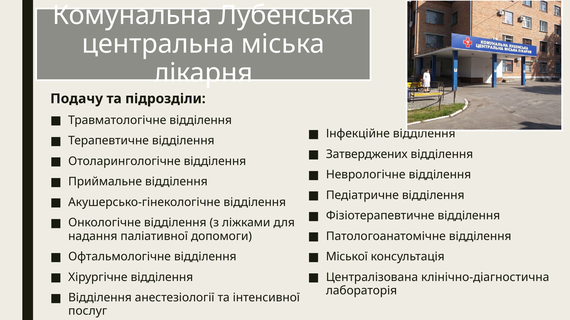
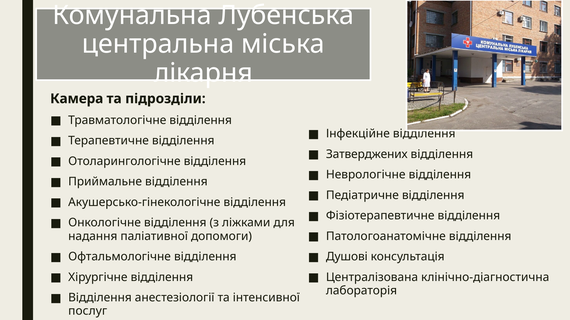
Подачу: Подачу -> Камера
Міської: Міської -> Душові
